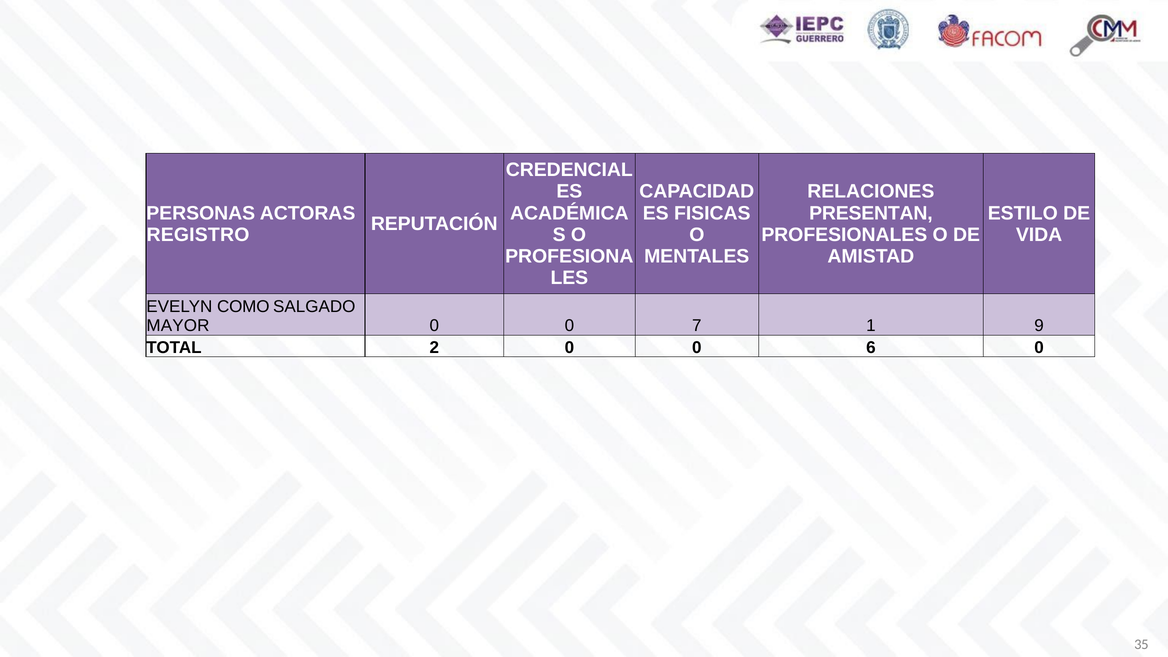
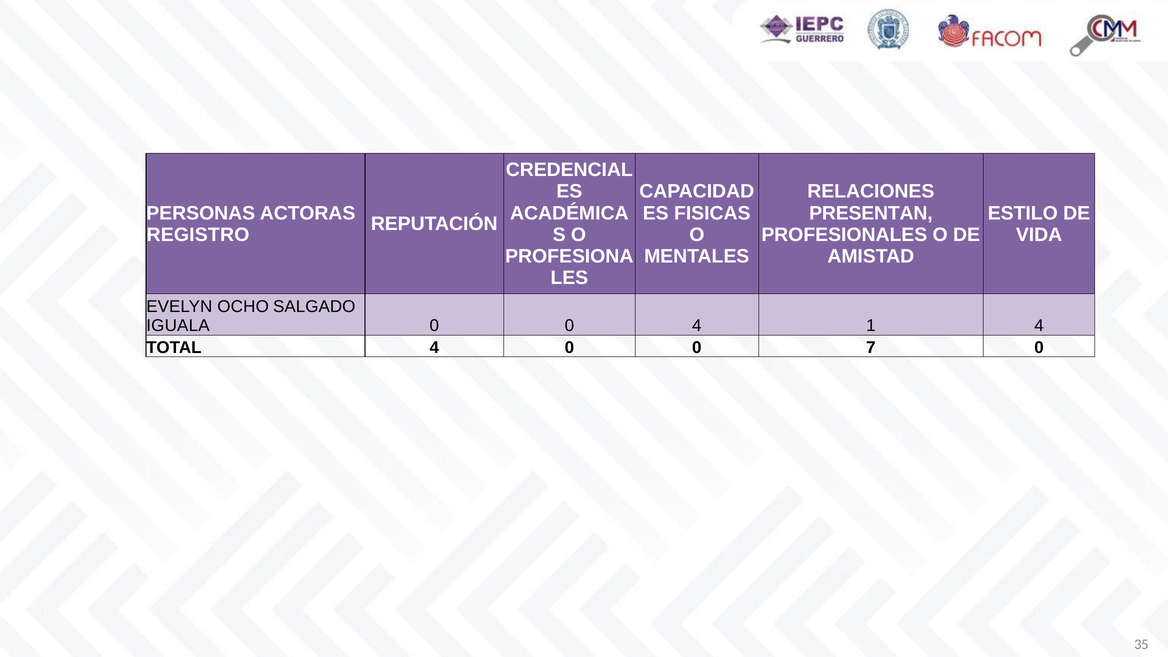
COMO: COMO -> OCHO
MAYOR: MAYOR -> IGUALA
0 7: 7 -> 4
1 9: 9 -> 4
TOTAL 2: 2 -> 4
6: 6 -> 7
